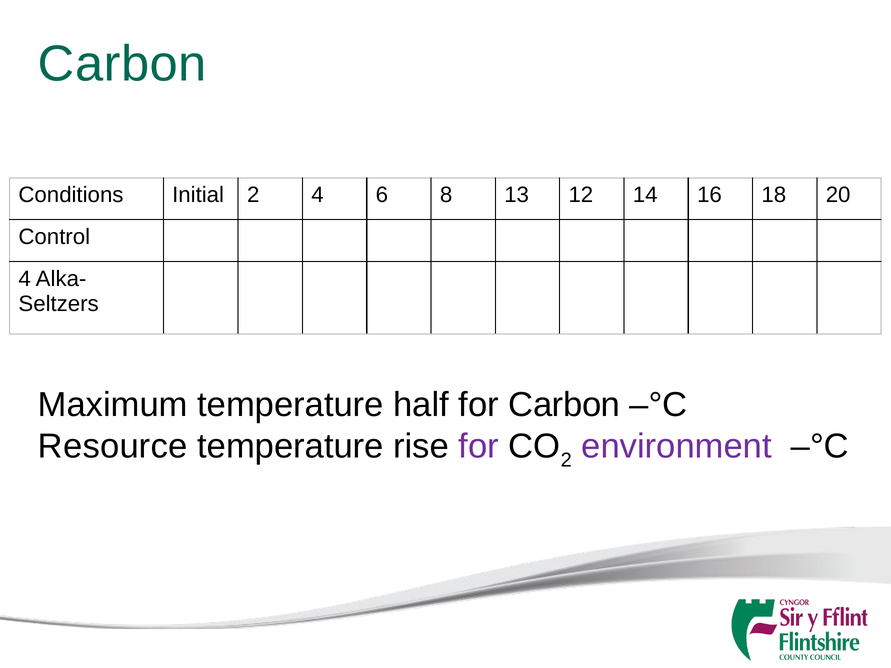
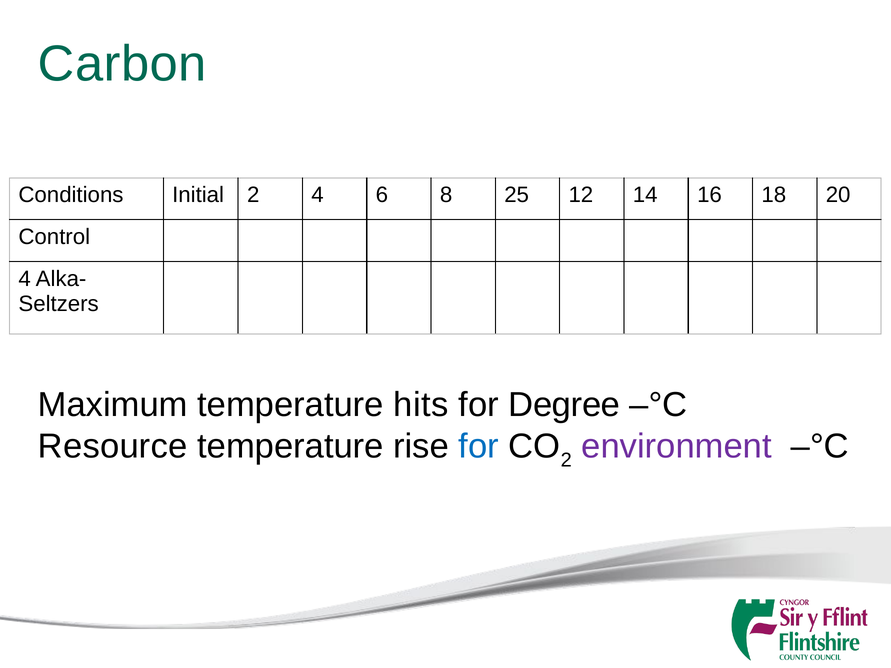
13: 13 -> 25
half: half -> hits
for Carbon: Carbon -> Degree
for at (479, 447) colour: purple -> blue
